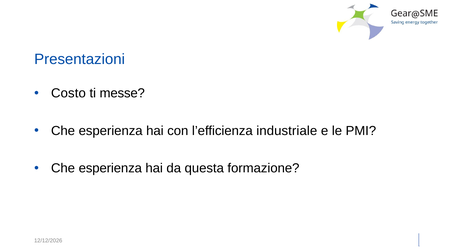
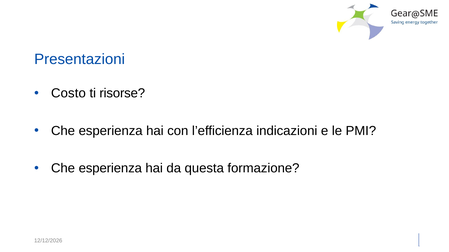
messe: messe -> risorse
industriale: industriale -> indicazioni
